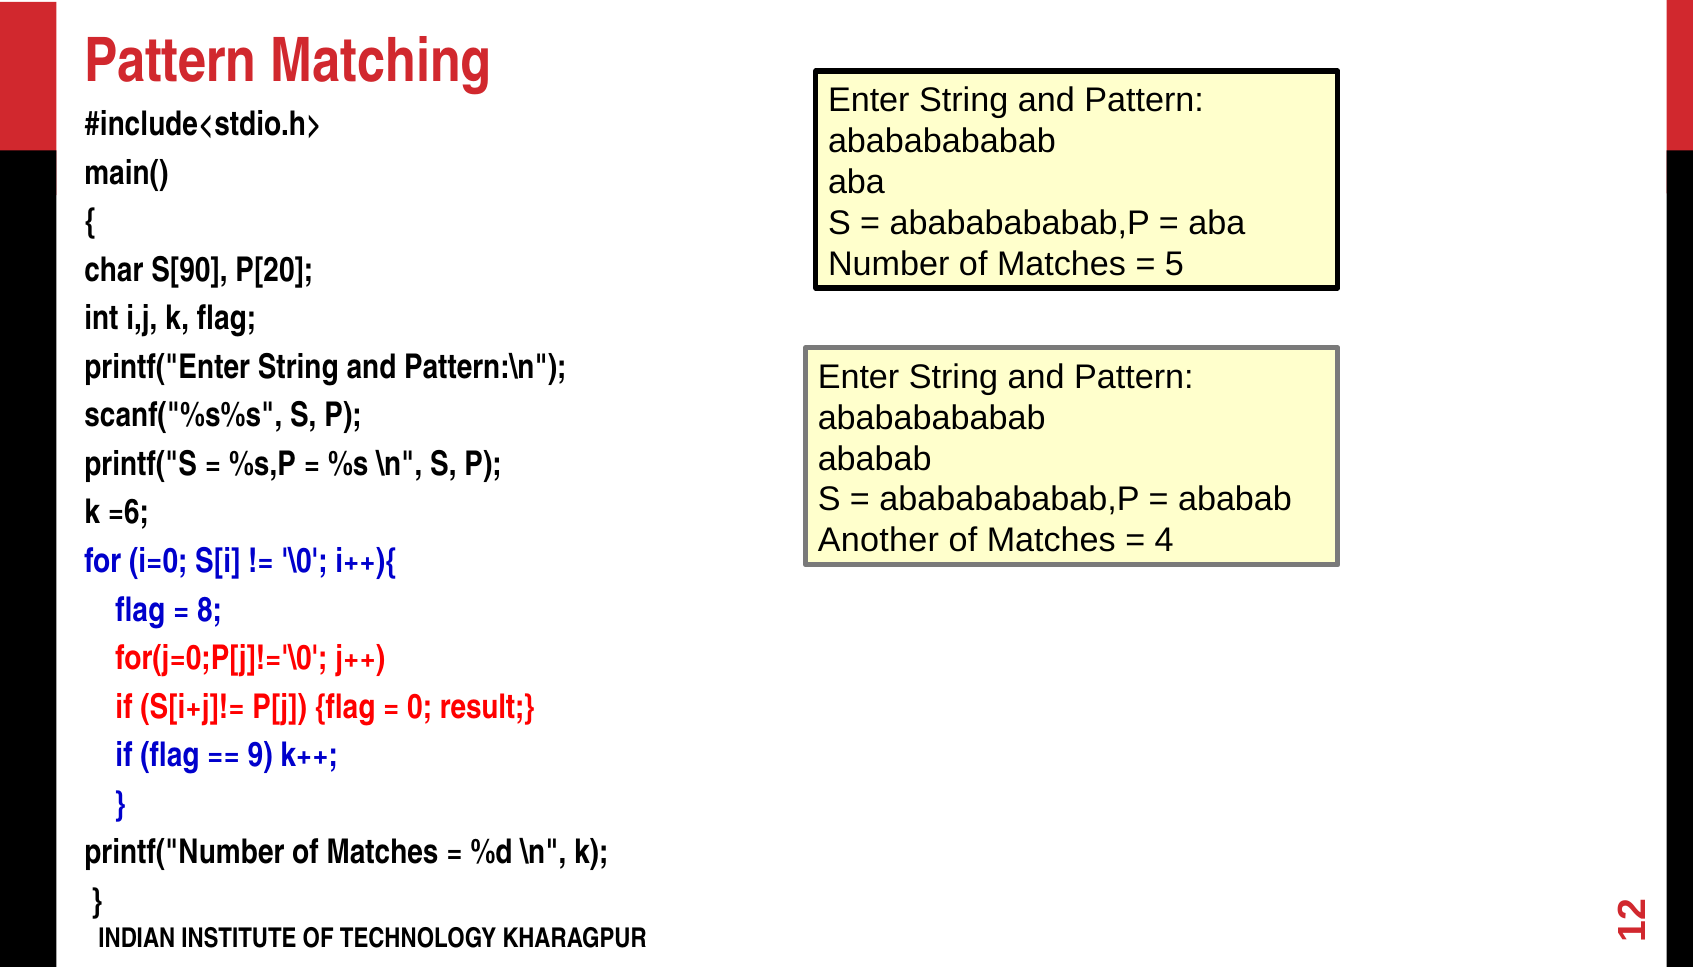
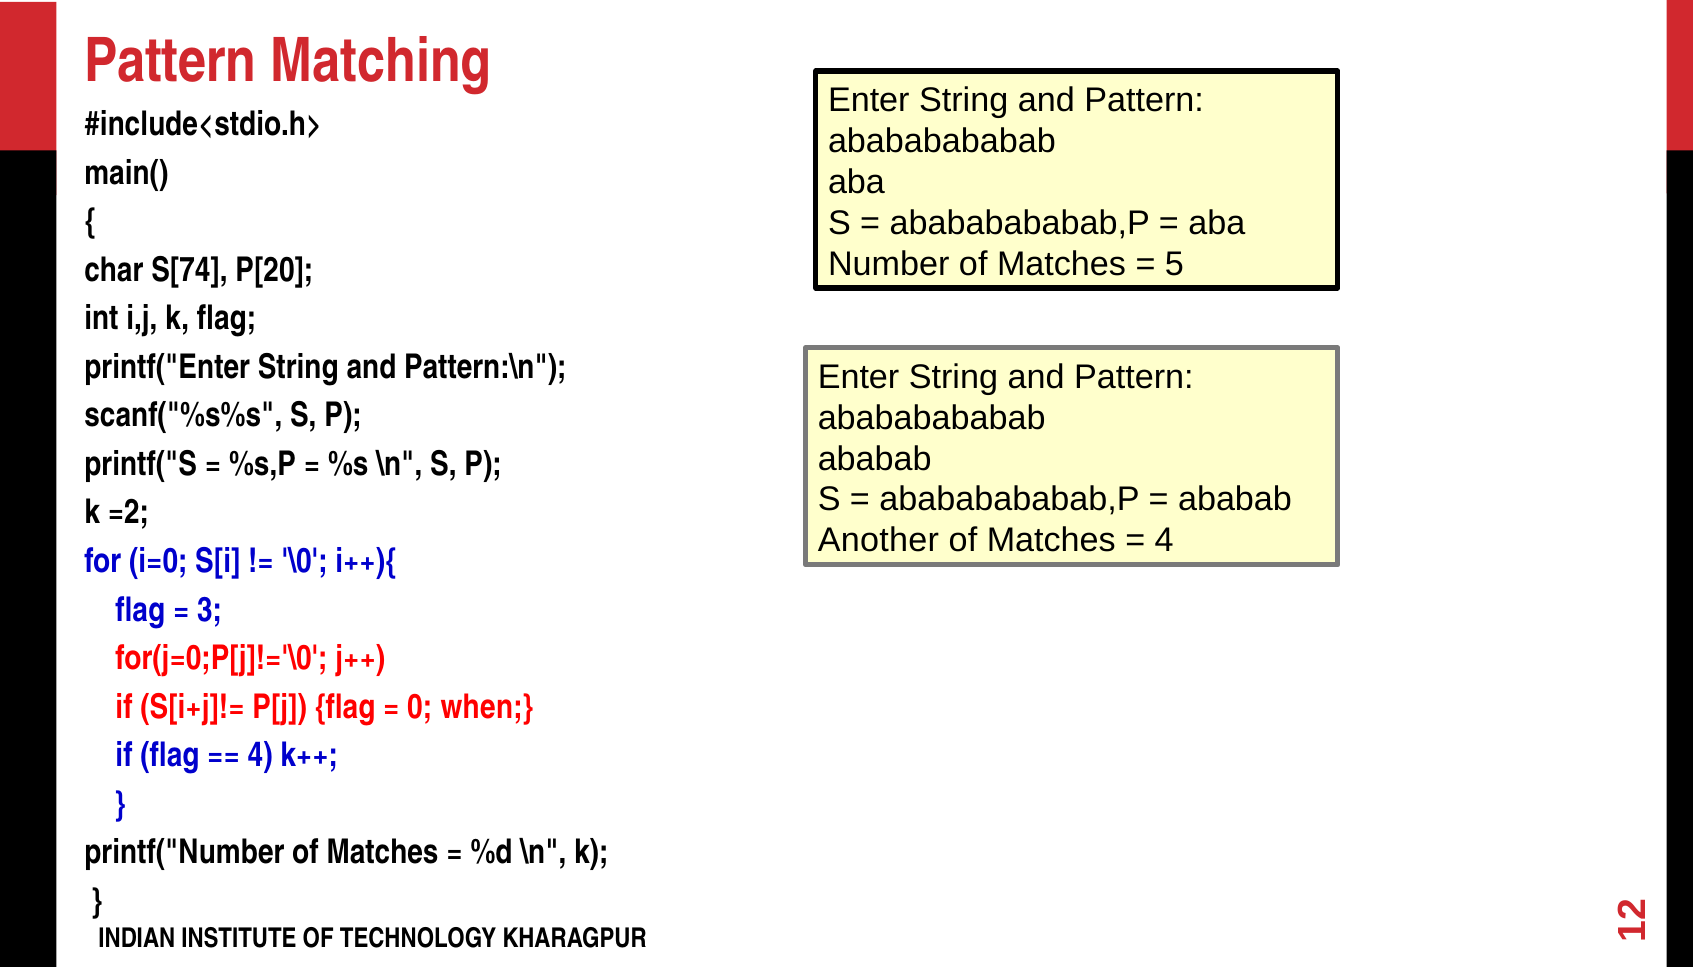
S[90: S[90 -> S[74
=6: =6 -> =2
8: 8 -> 3
result: result -> when
9 at (260, 756): 9 -> 4
